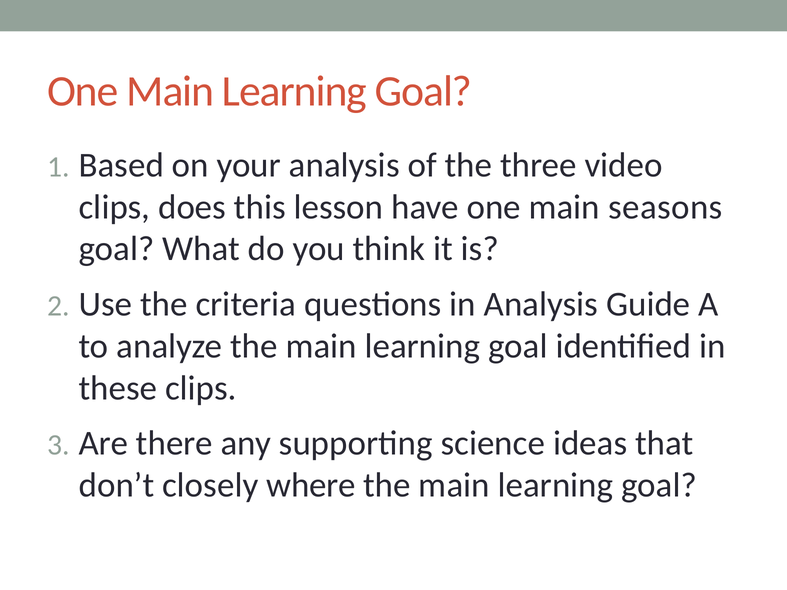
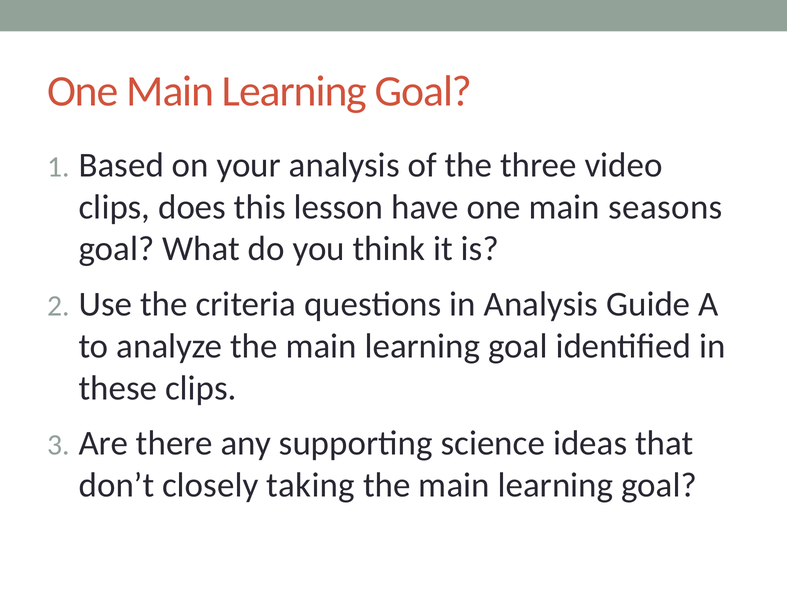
where: where -> taking
